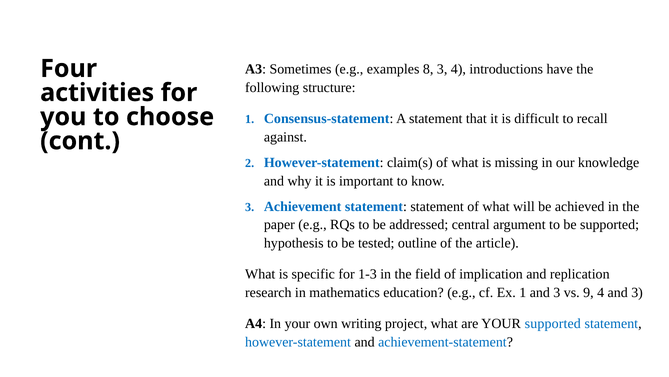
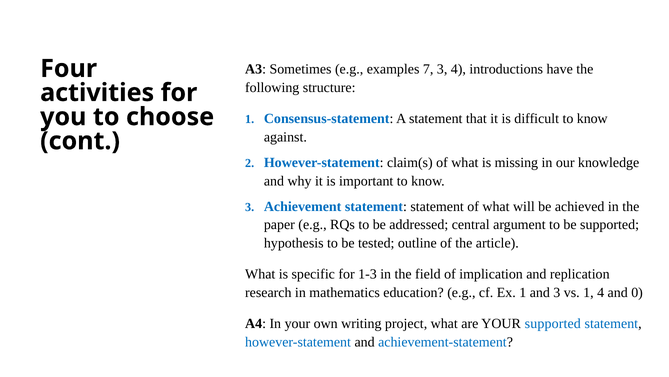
8: 8 -> 7
difficult to recall: recall -> know
vs 9: 9 -> 1
4 and 3: 3 -> 0
